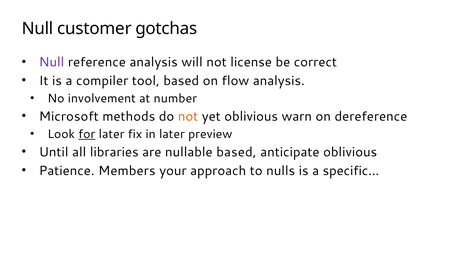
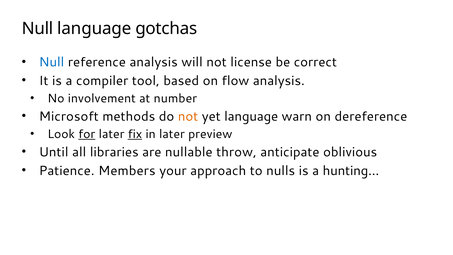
Null customer: customer -> language
Null at (52, 62) colour: purple -> blue
yet oblivious: oblivious -> language
fix underline: none -> present
nullable based: based -> throw
specific…: specific… -> hunting…
